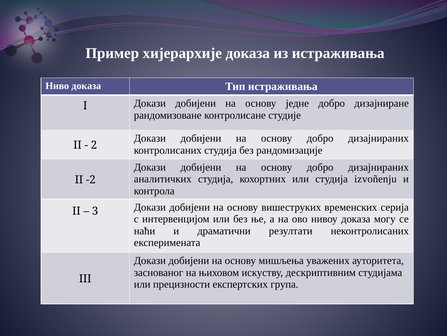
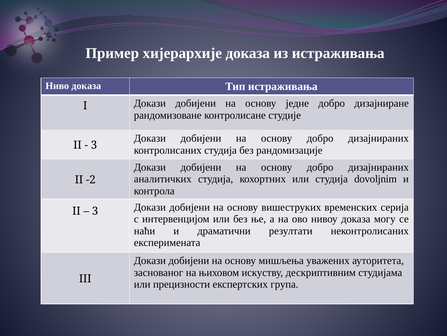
2 at (94, 145): 2 -> 3
izvoñenju: izvoñenju -> dovoljnim
